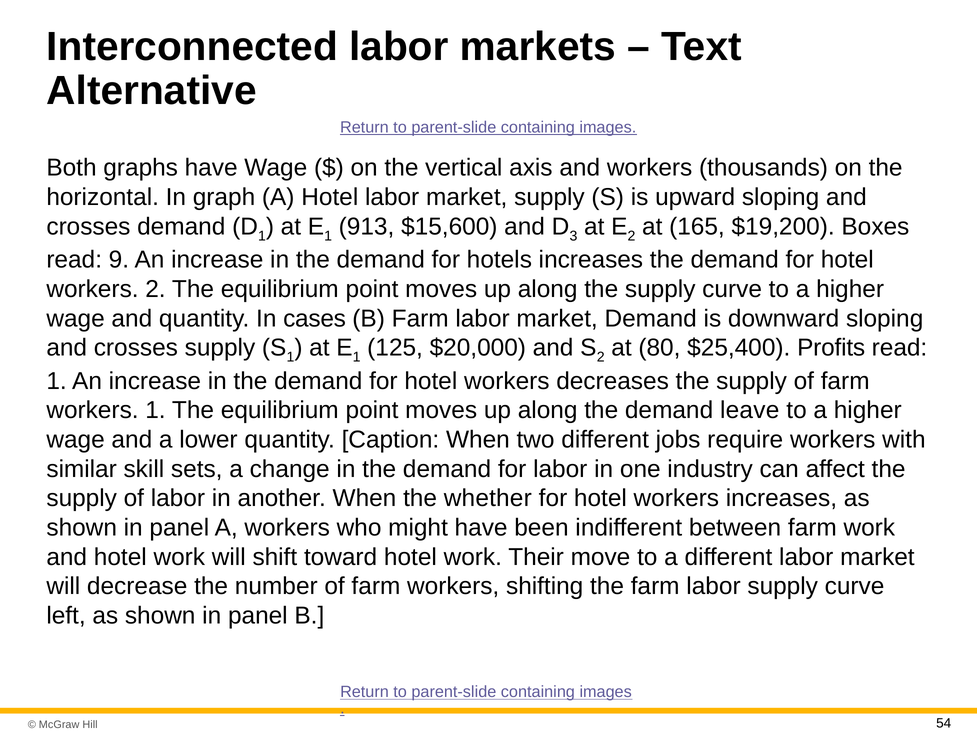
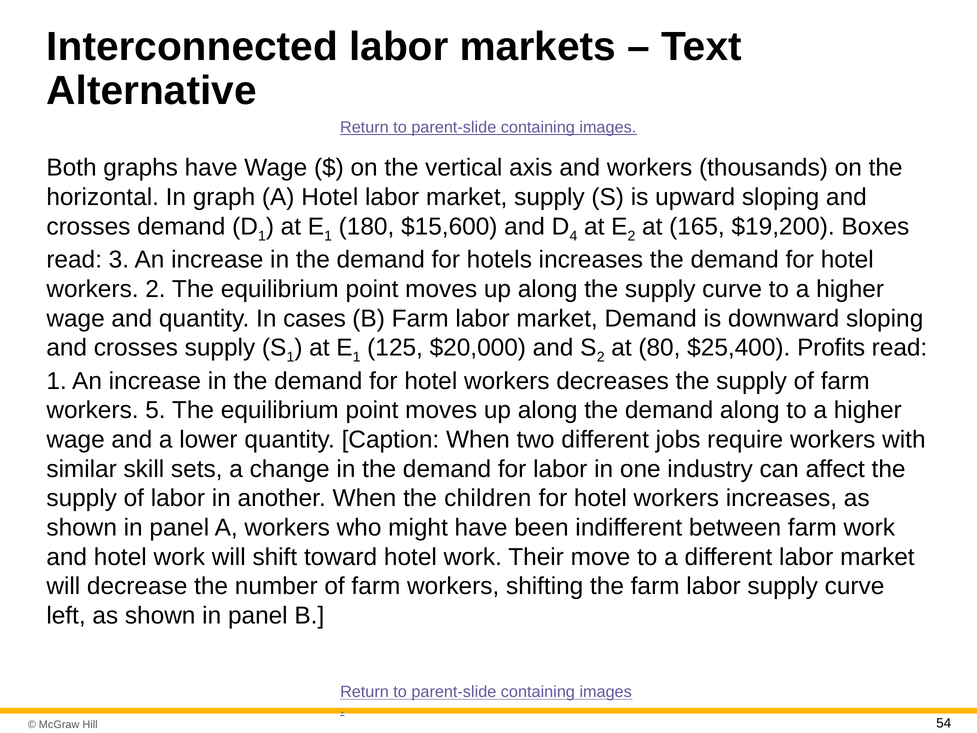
913: 913 -> 180
3: 3 -> 4
9: 9 -> 3
workers 1: 1 -> 5
demand leave: leave -> along
whether: whether -> children
